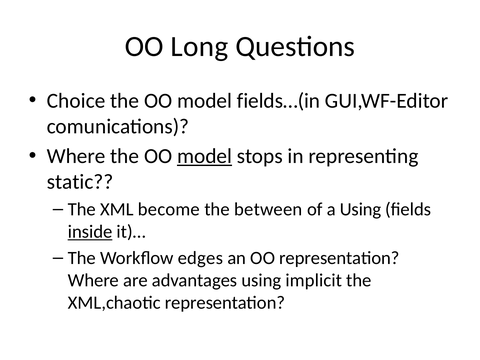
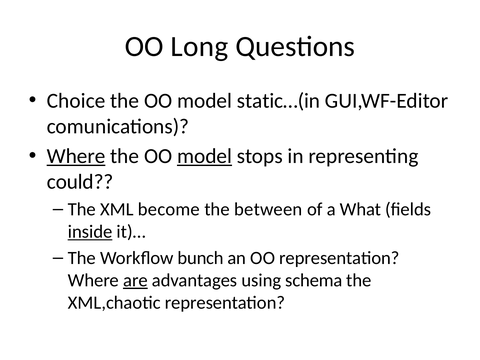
fields…(in: fields…(in -> static…(in
Where at (76, 156) underline: none -> present
static: static -> could
a Using: Using -> What
edges: edges -> bunch
are underline: none -> present
implicit: implicit -> schema
